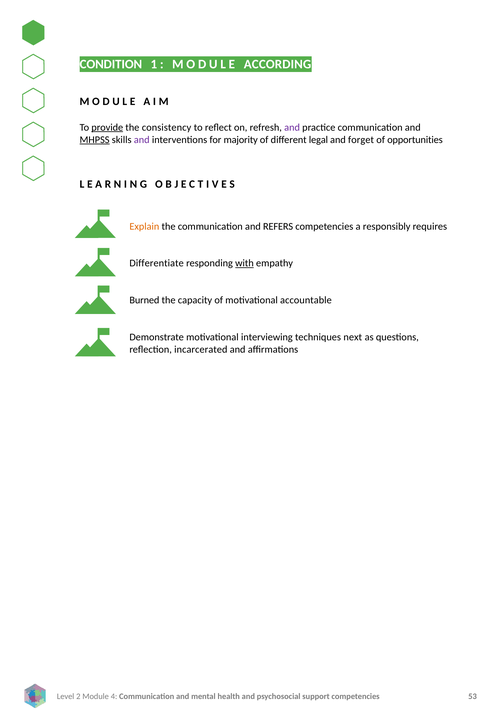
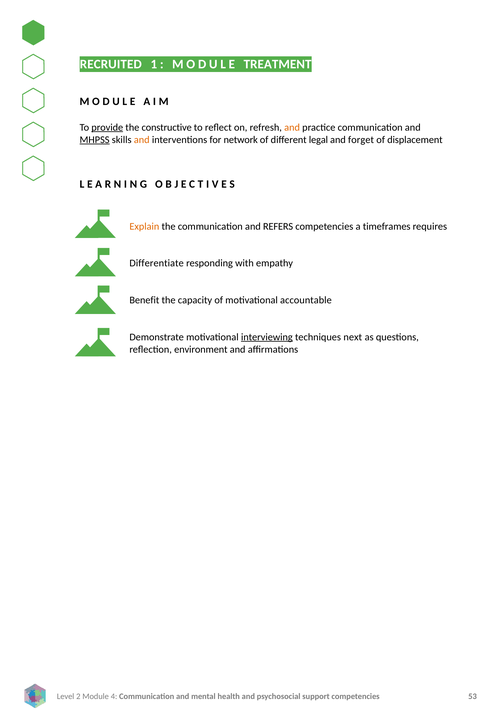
CONDITION: CONDITION -> RECRUITED
ACCORDING: ACCORDING -> TREATMENT
consistency: consistency -> constructive
and at (292, 127) colour: purple -> orange
and at (142, 140) colour: purple -> orange
majority: majority -> network
opportunities: opportunities -> displacement
responsibly: responsibly -> timeframes
with underline: present -> none
Burned: Burned -> Benefit
interviewing underline: none -> present
incarcerated: incarcerated -> environment
